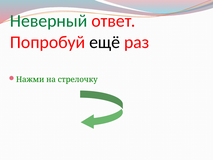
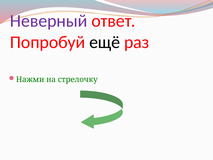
Неверный colour: green -> purple
